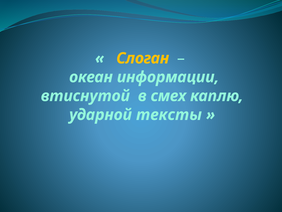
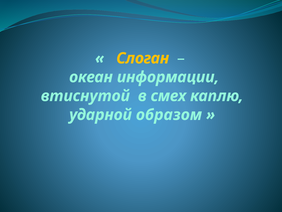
тексты: тексты -> образом
